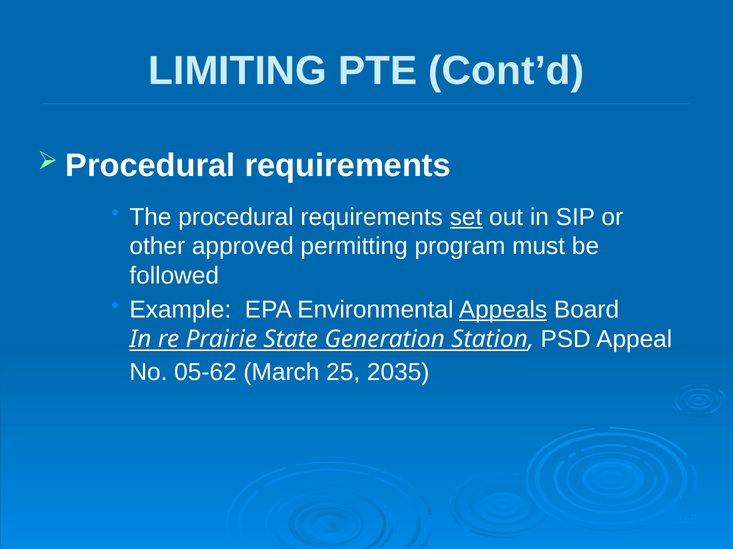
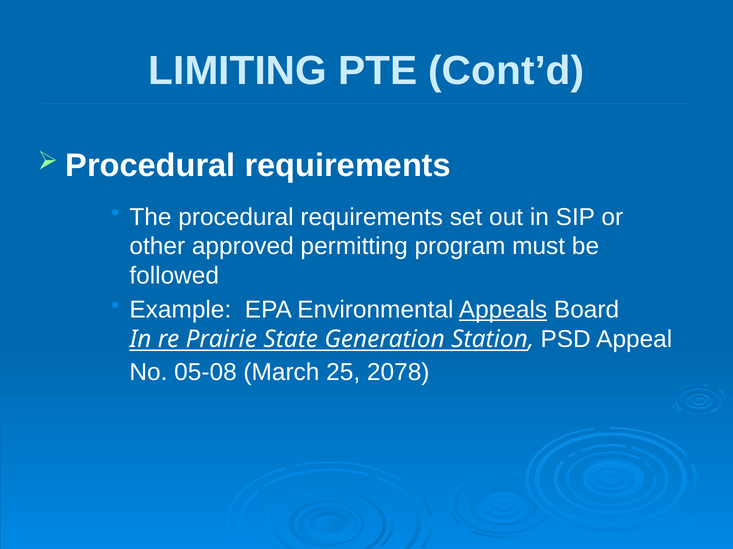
set underline: present -> none
05-62: 05-62 -> 05-08
2035: 2035 -> 2078
